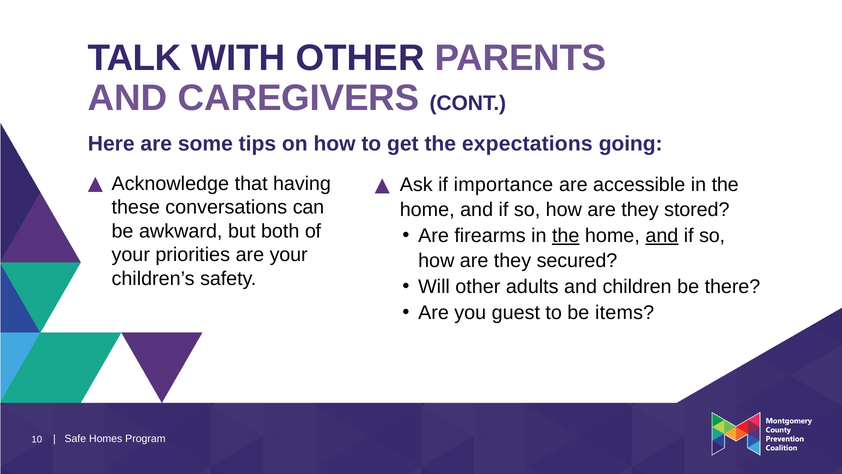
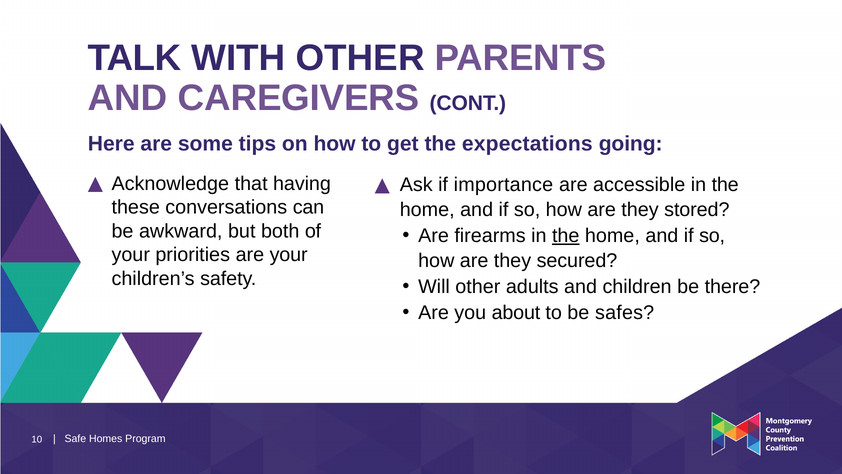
and at (662, 236) underline: present -> none
guest: guest -> about
items: items -> safes
